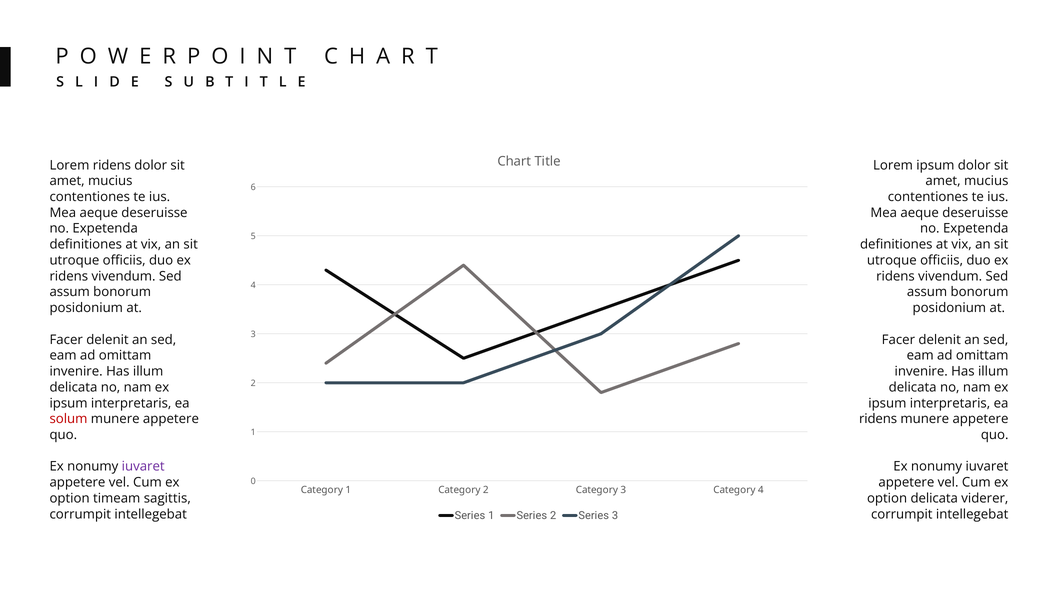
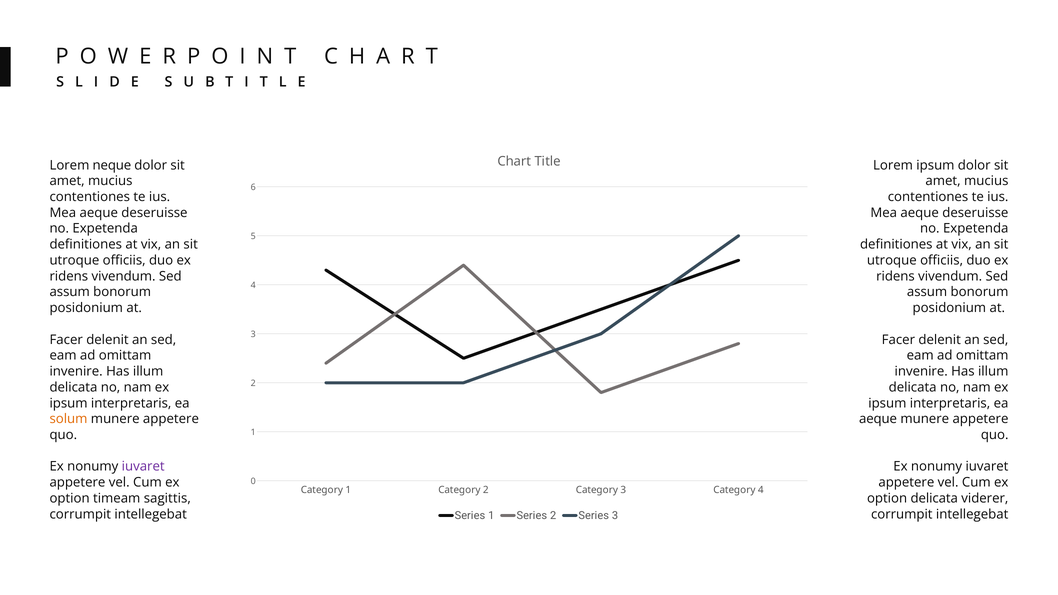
Lorem ridens: ridens -> neque
solum colour: red -> orange
ridens at (878, 419): ridens -> aeque
